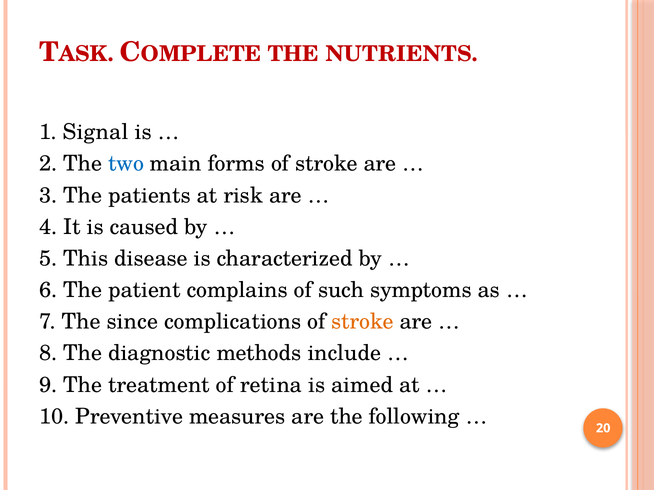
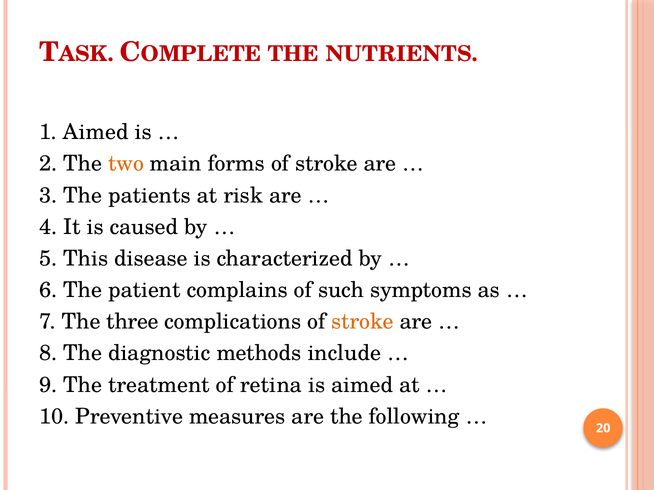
1 Signal: Signal -> Aimed
two colour: blue -> orange
since: since -> three
